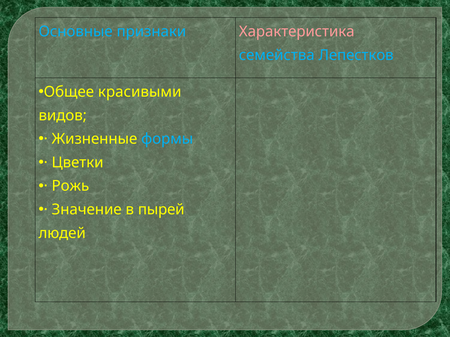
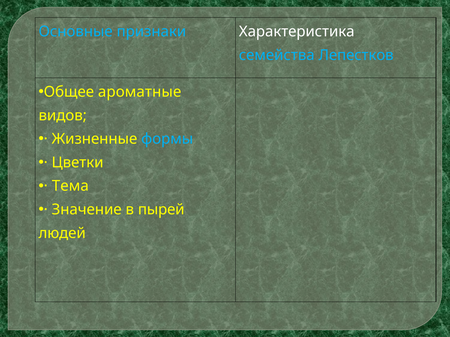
Характеристика colour: pink -> white
красивыми: красивыми -> ароматные
Рожь: Рожь -> Тема
